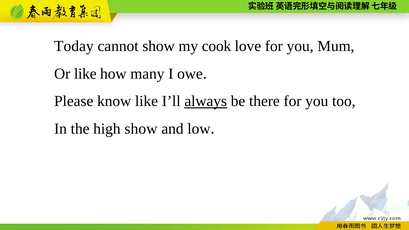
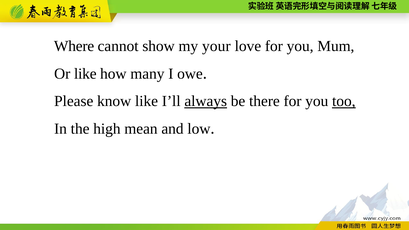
Today: Today -> Where
cook: cook -> your
too underline: none -> present
high show: show -> mean
